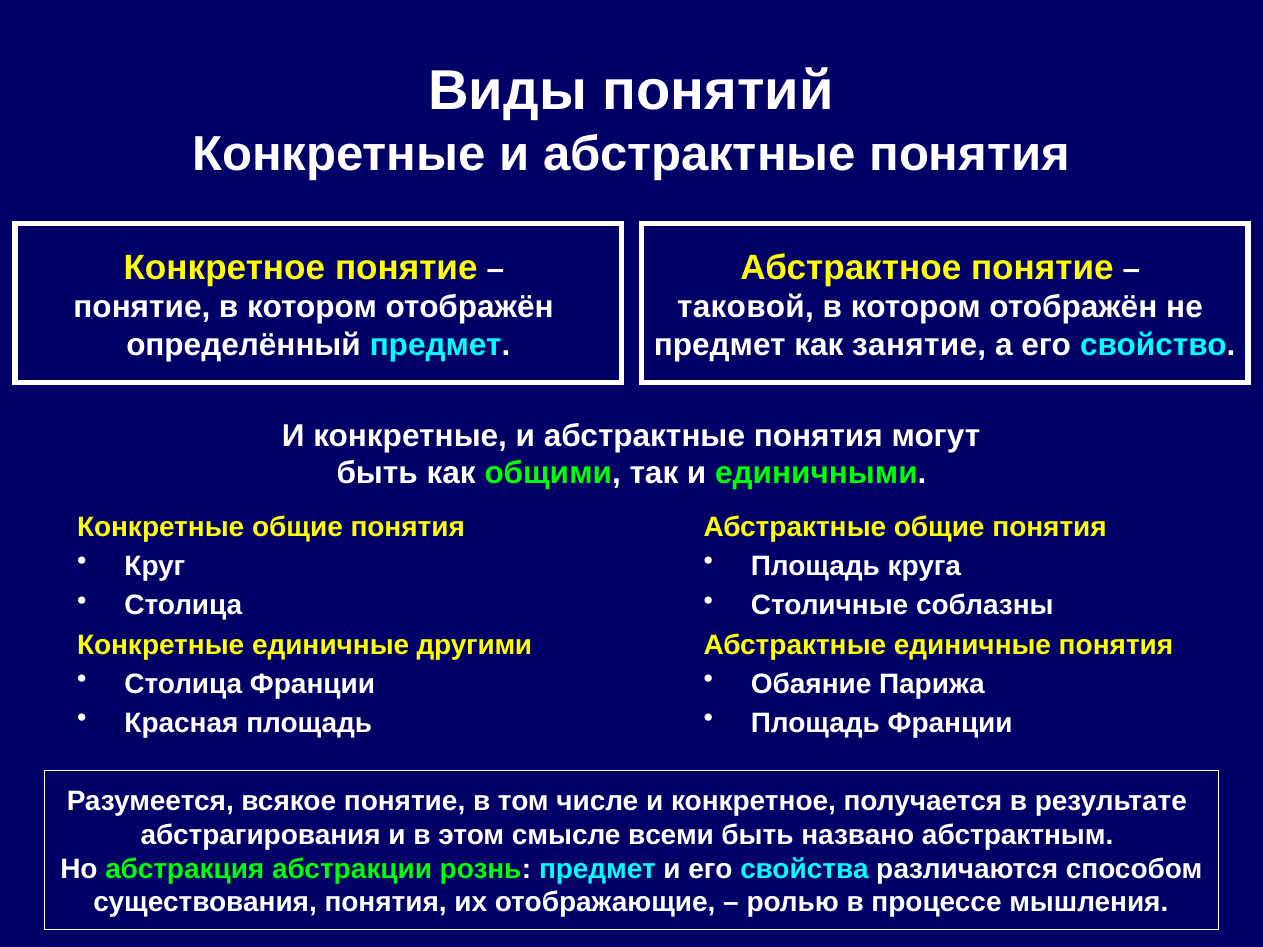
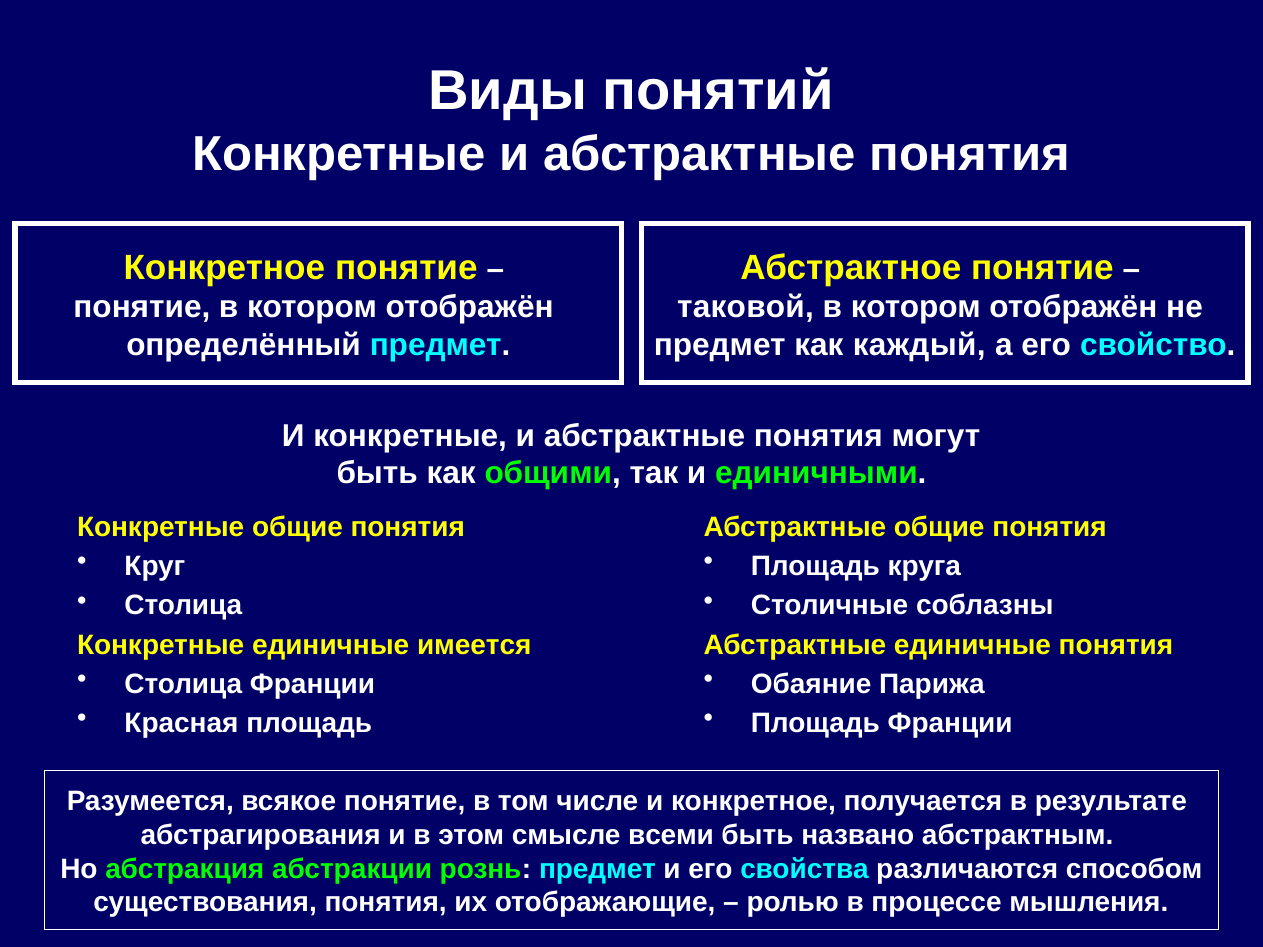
занятие: занятие -> каждый
другими: другими -> имеется
